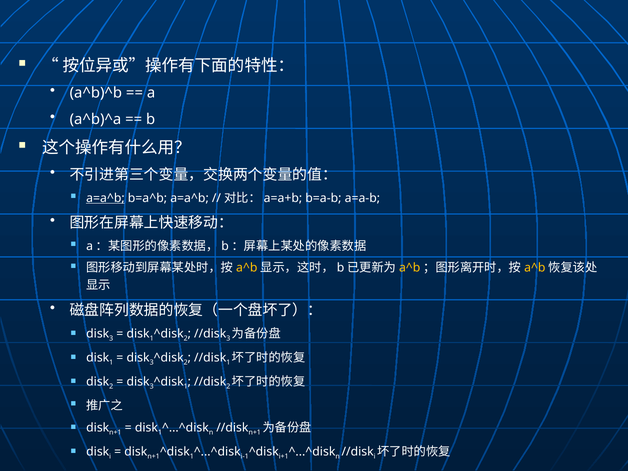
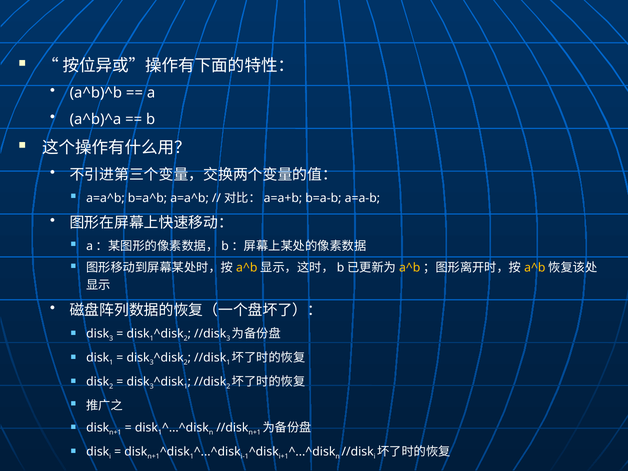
a=a^b at (105, 198) underline: present -> none
